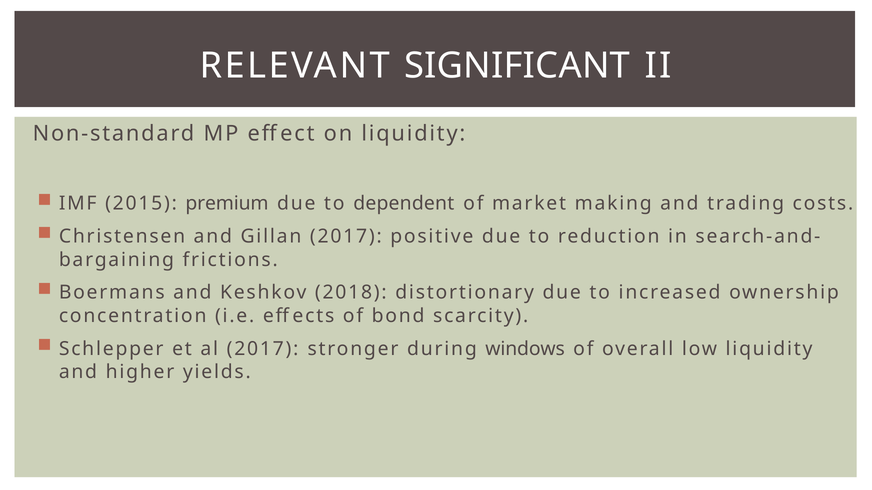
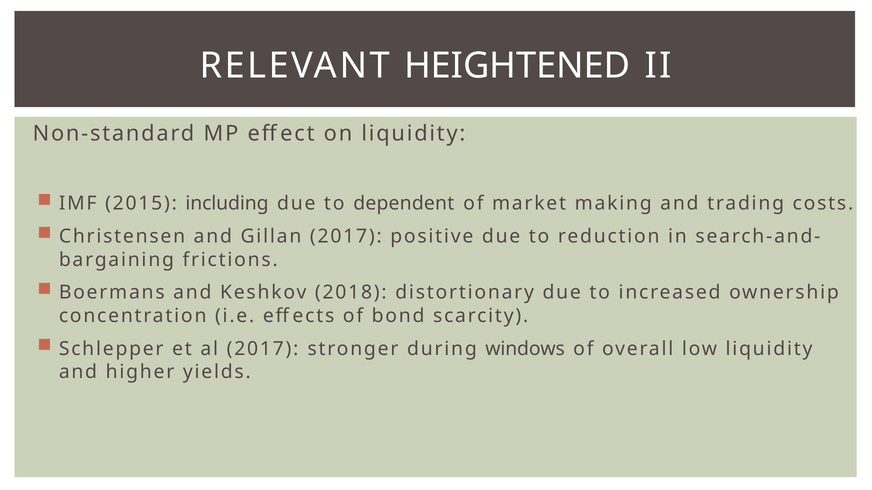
SIGNIFICANT: SIGNIFICANT -> HEIGHTENED
premium: premium -> including
